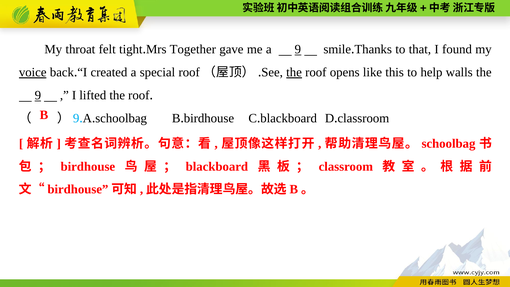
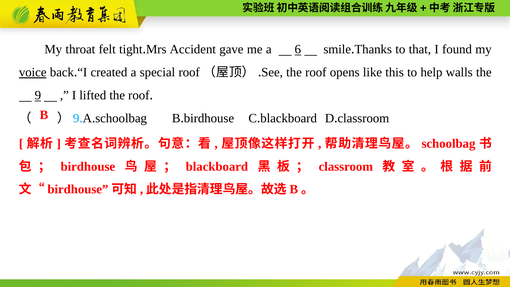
Together: Together -> Accident
a 9: 9 -> 6
the at (294, 72) underline: present -> none
